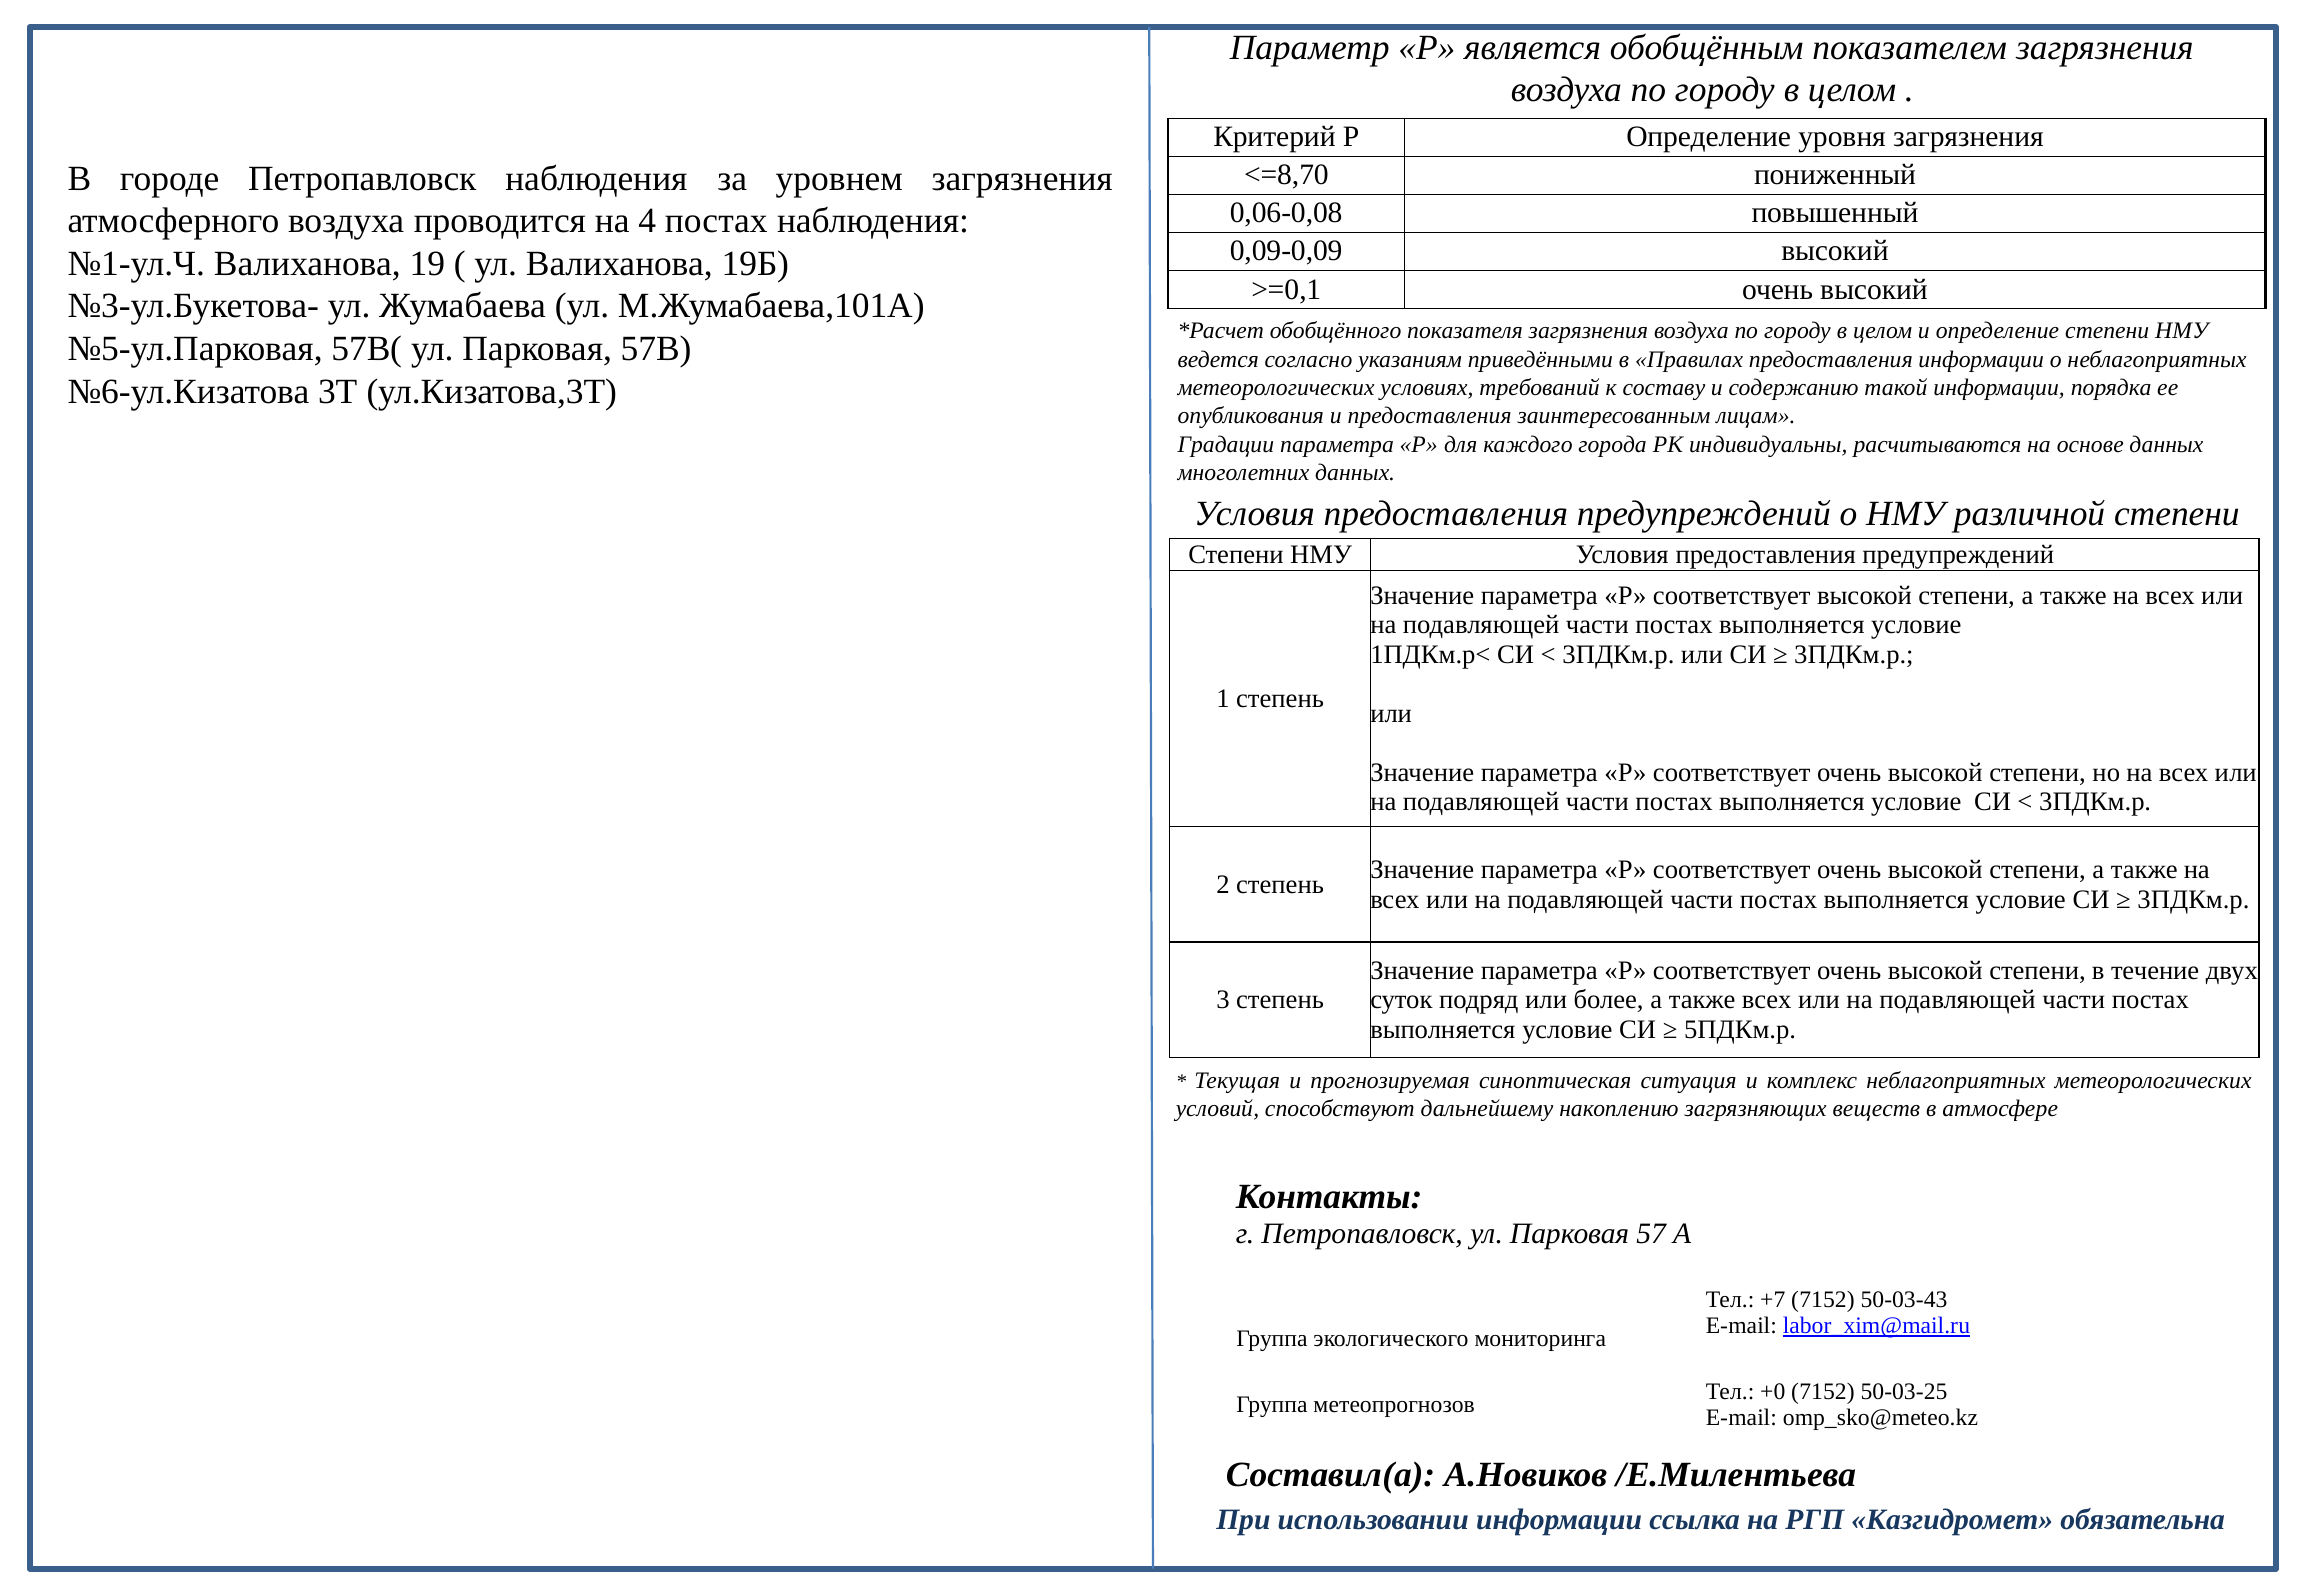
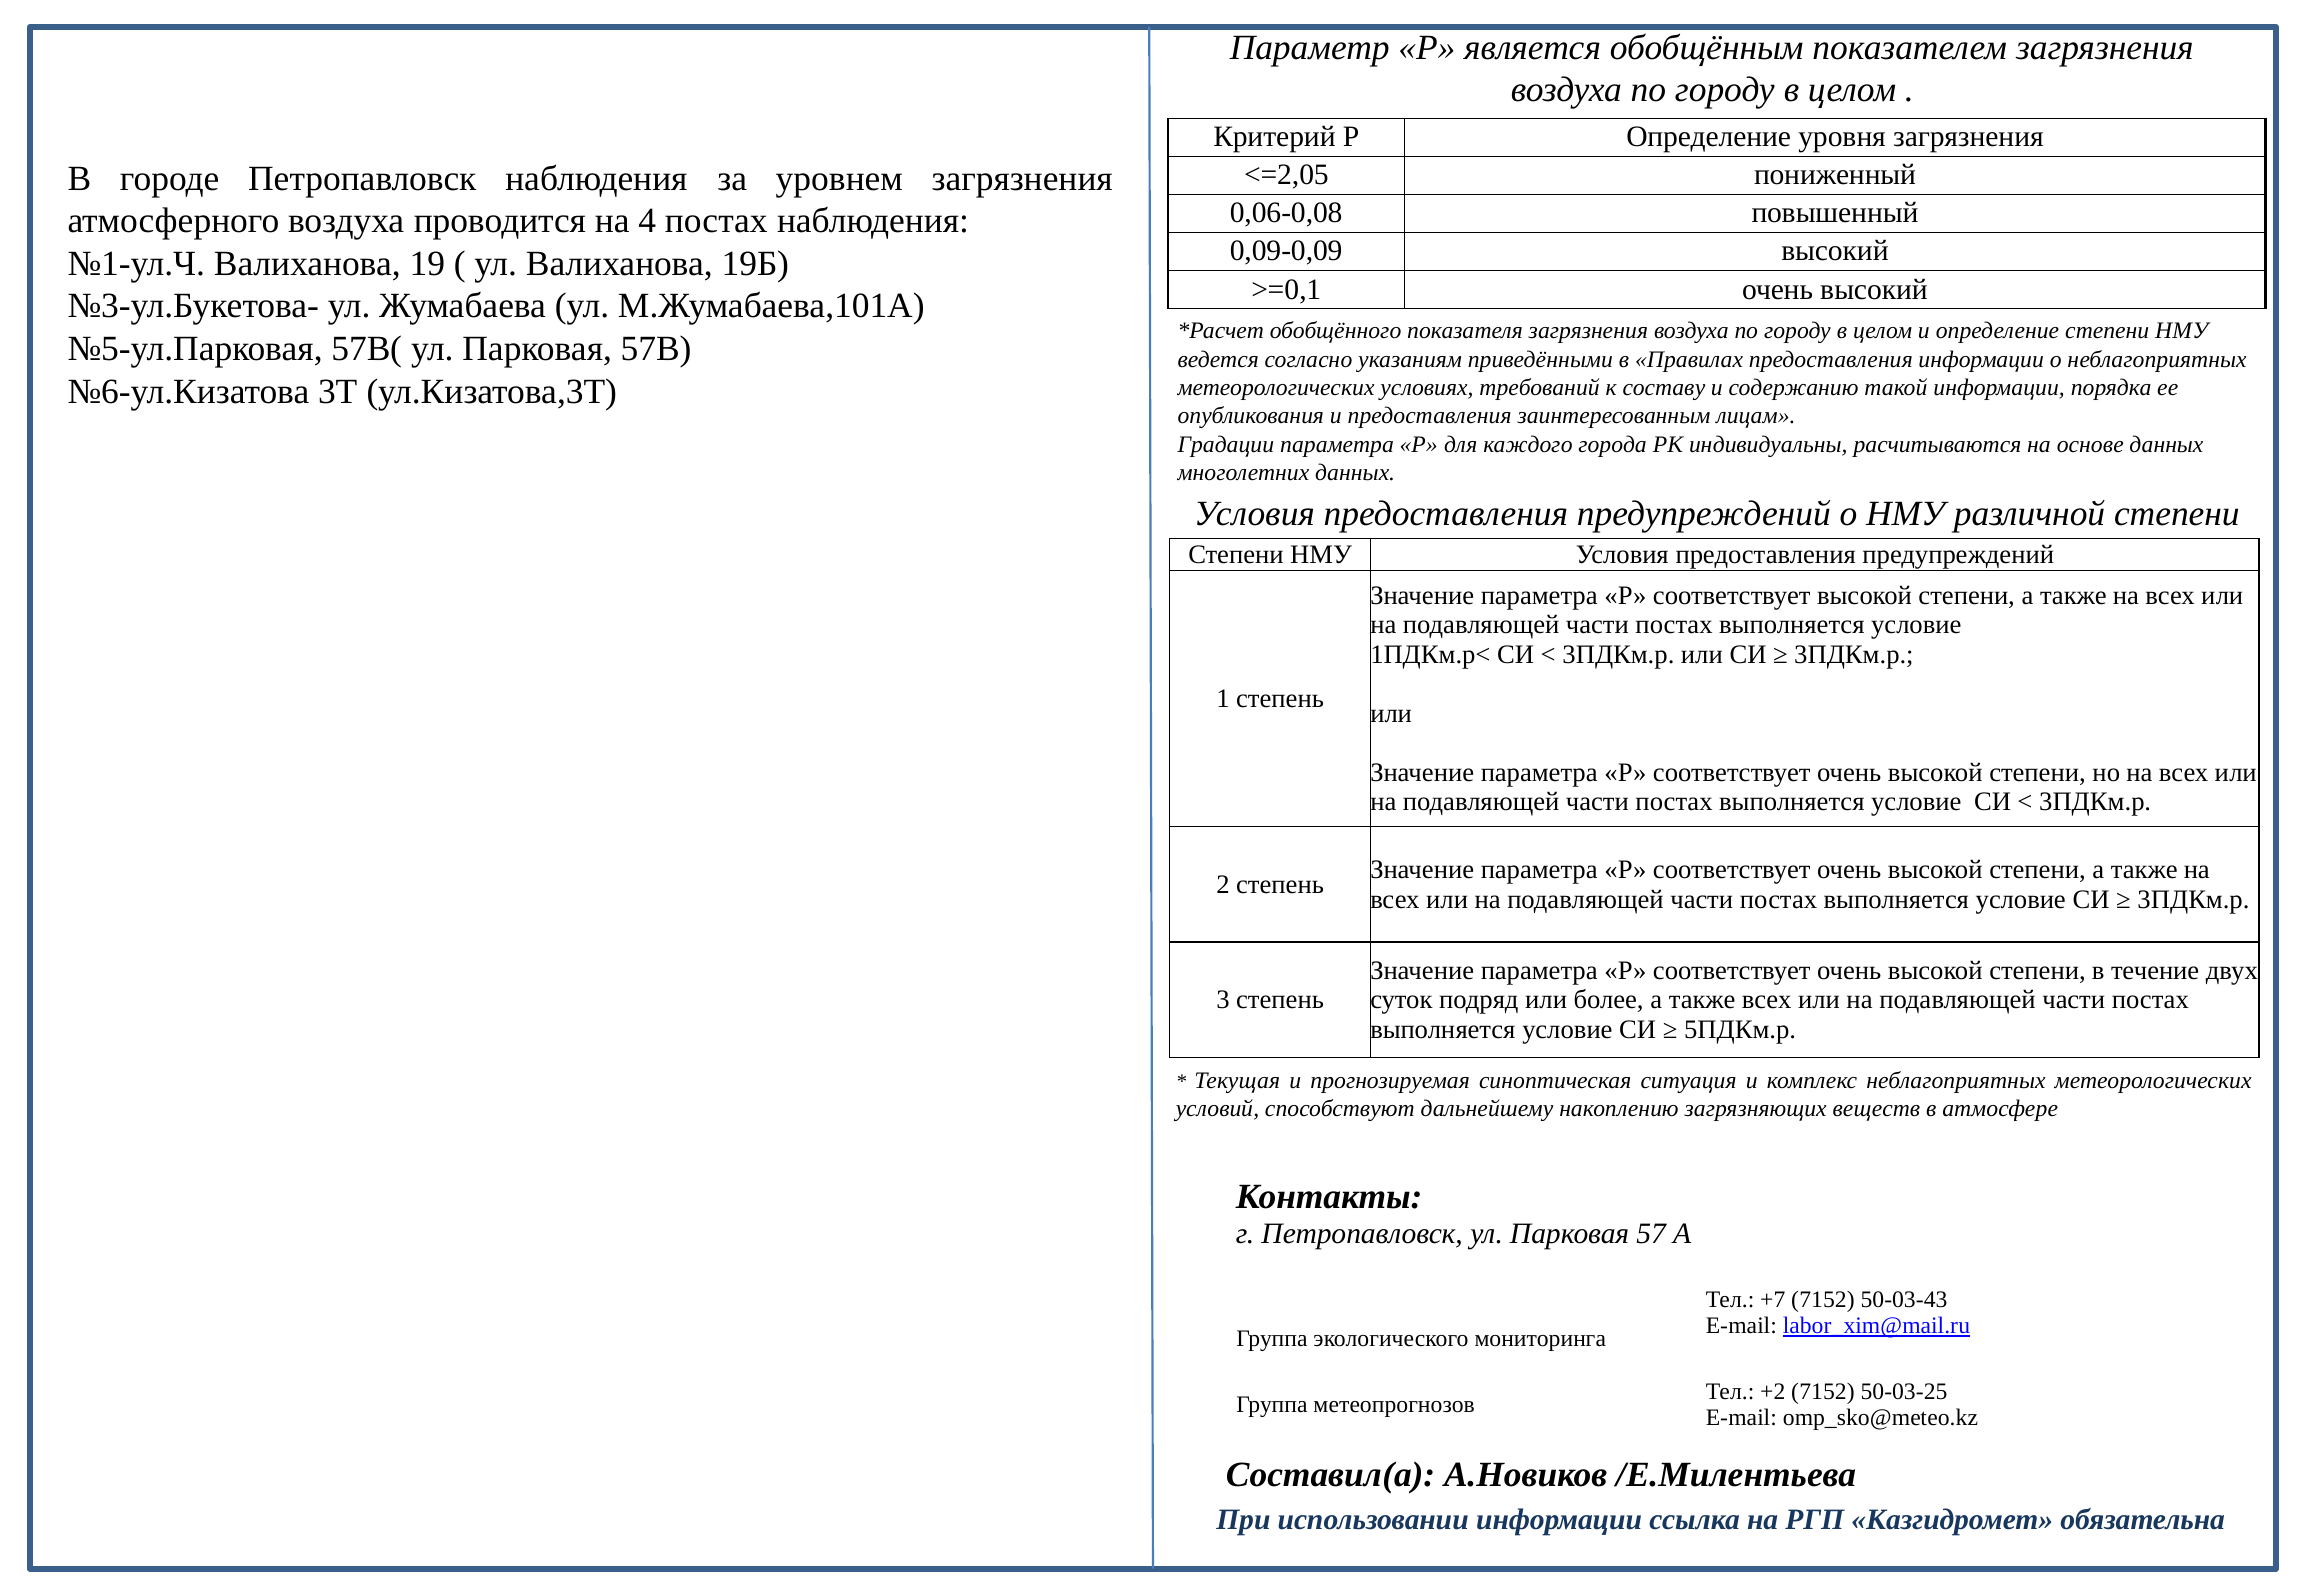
<=8,70: <=8,70 -> <=2,05
+0: +0 -> +2
